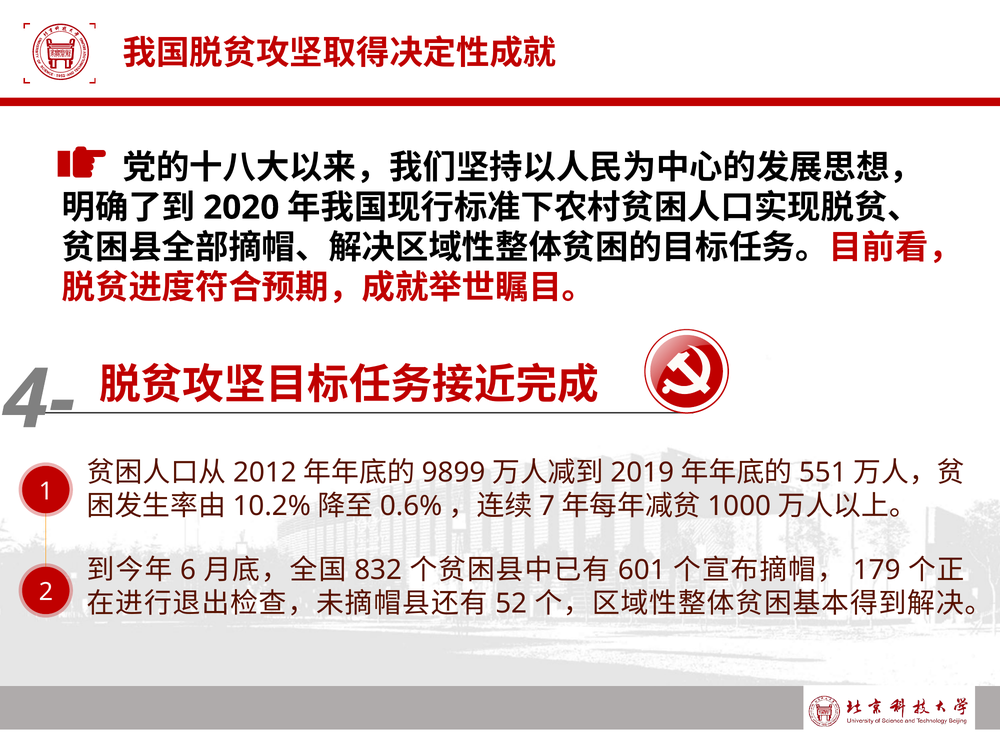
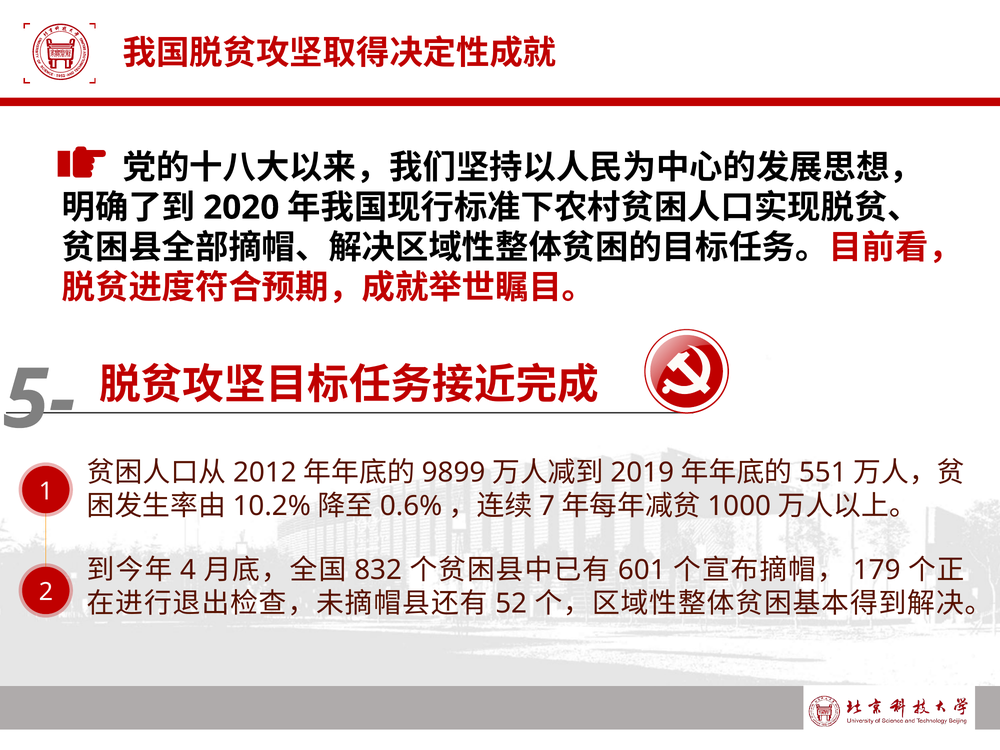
4-: 4- -> 5-
6: 6 -> 4
